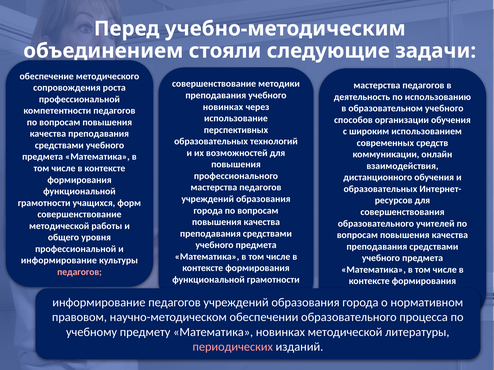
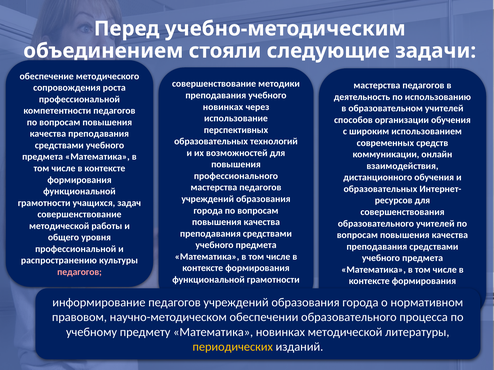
образовательном учебного: учебного -> учителей
форм: форм -> задач
информирование at (59, 261): информирование -> распространению
периодических colour: pink -> yellow
